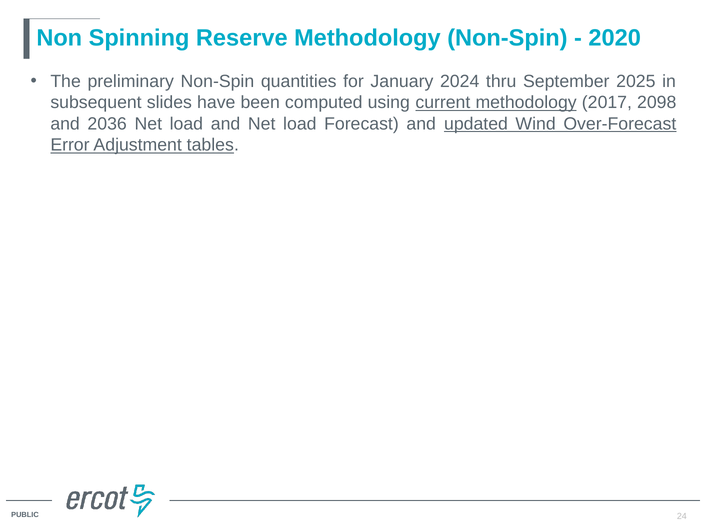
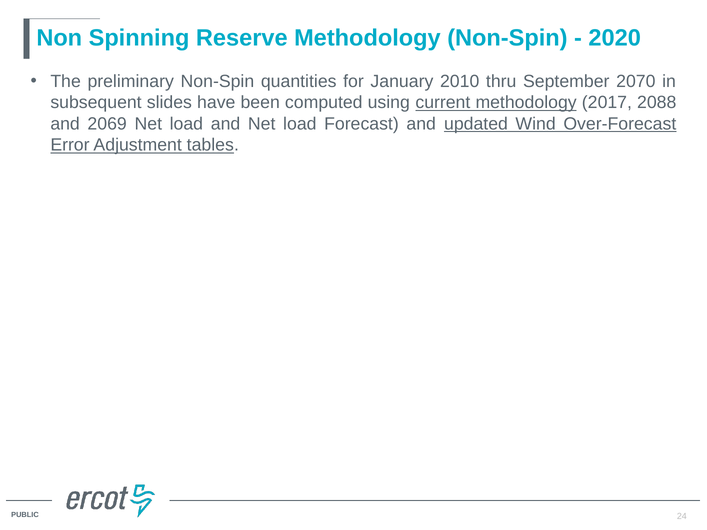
2024: 2024 -> 2010
2025: 2025 -> 2070
2098: 2098 -> 2088
2036: 2036 -> 2069
